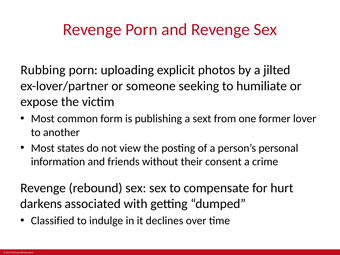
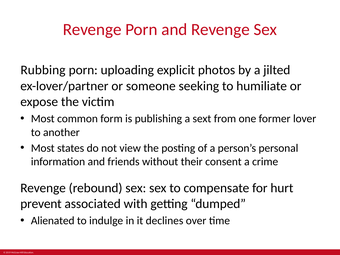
darkens: darkens -> prevent
Classified: Classified -> Alienated
